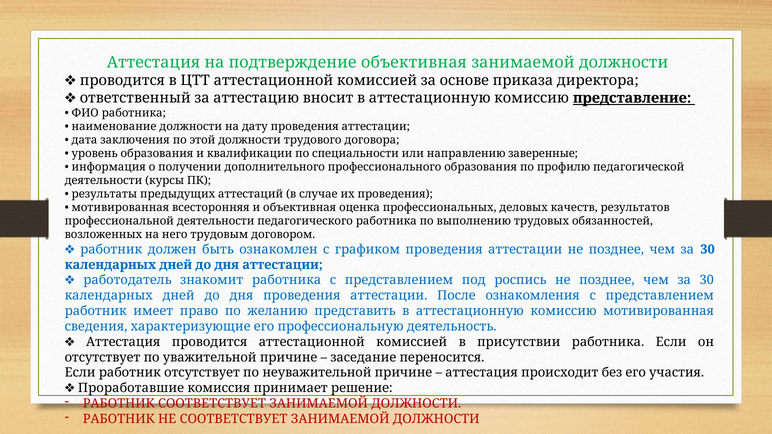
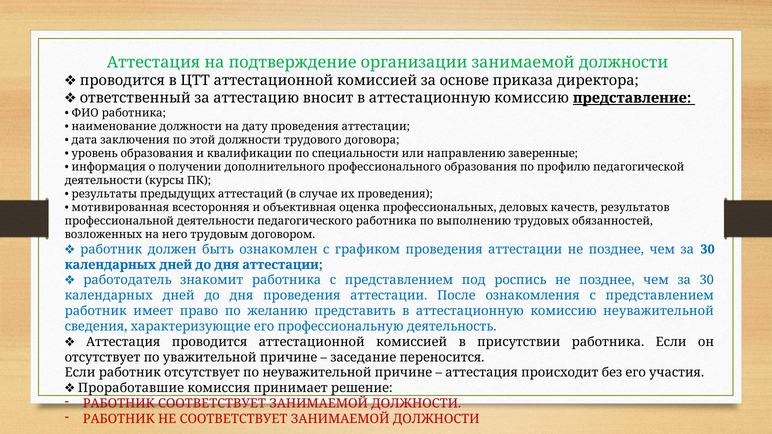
подтверждение объективная: объективная -> организации
комиссию мотивированная: мотивированная -> неуважительной
